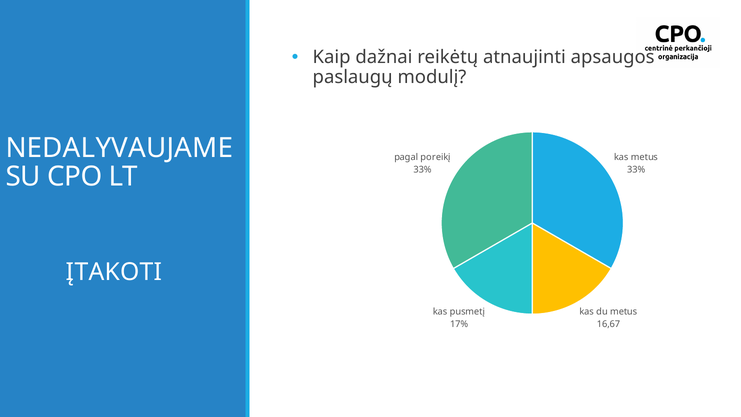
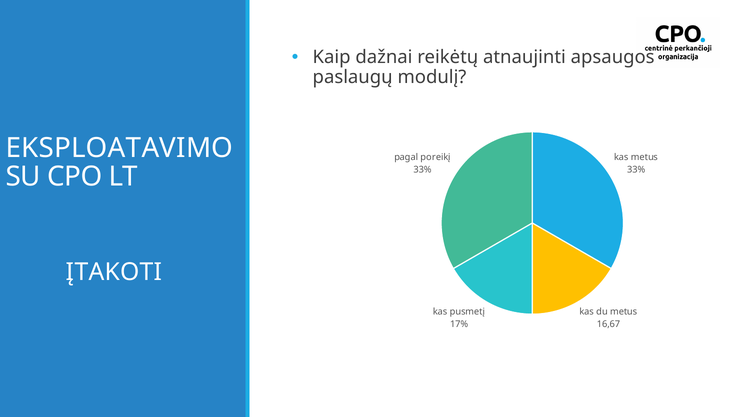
NEDALYVAUJAME: NEDALYVAUJAME -> EKSPLOATAVIMO
